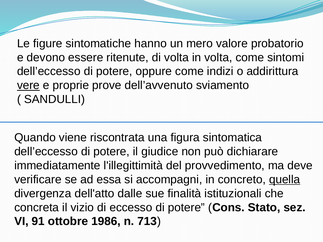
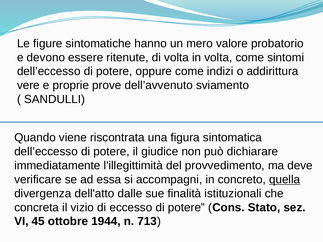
vere underline: present -> none
91: 91 -> 45
1986: 1986 -> 1944
